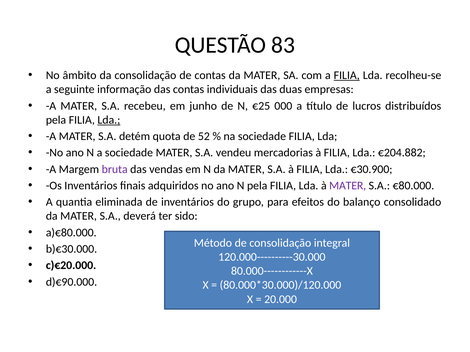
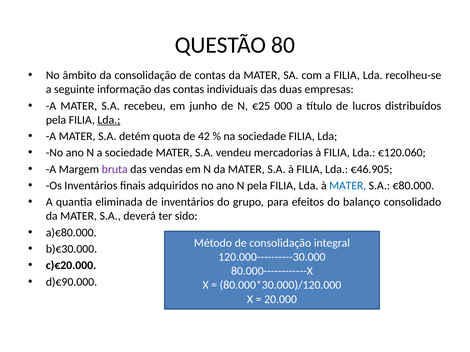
83: 83 -> 80
FILIA at (347, 75) underline: present -> none
52: 52 -> 42
€204.882: €204.882 -> €120.060
€30.900: €30.900 -> €46.905
MATER at (348, 186) colour: purple -> blue
